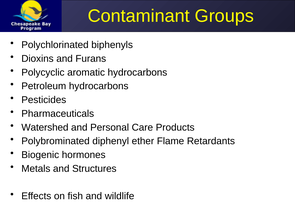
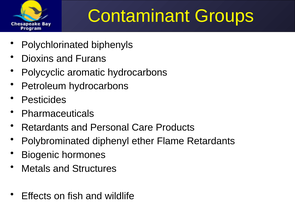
Watershed at (45, 128): Watershed -> Retardants
